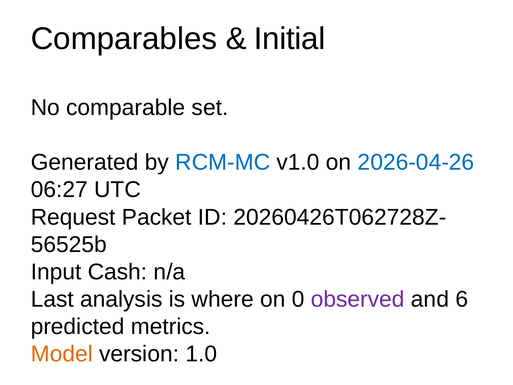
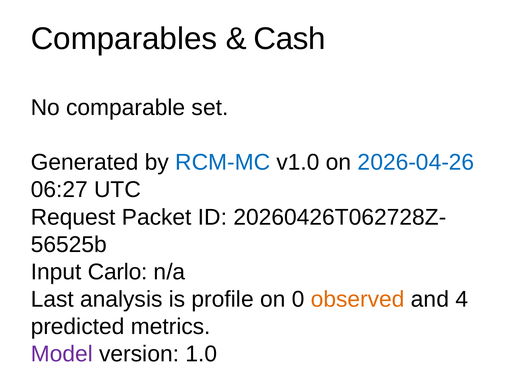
Initial: Initial -> Cash
Cash: Cash -> Carlo
where: where -> profile
observed colour: purple -> orange
6: 6 -> 4
Model colour: orange -> purple
